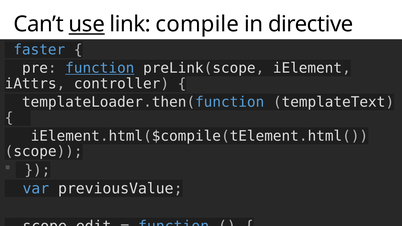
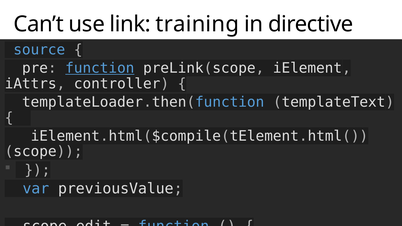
use underline: present -> none
compile: compile -> training
faster: faster -> source
